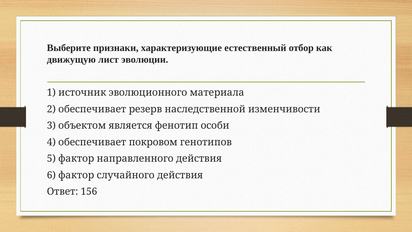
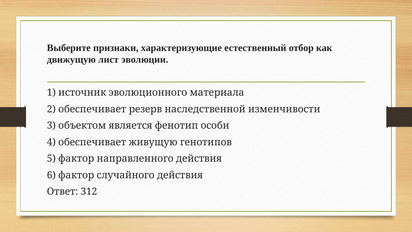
покровом: покровом -> живущую
156: 156 -> 312
